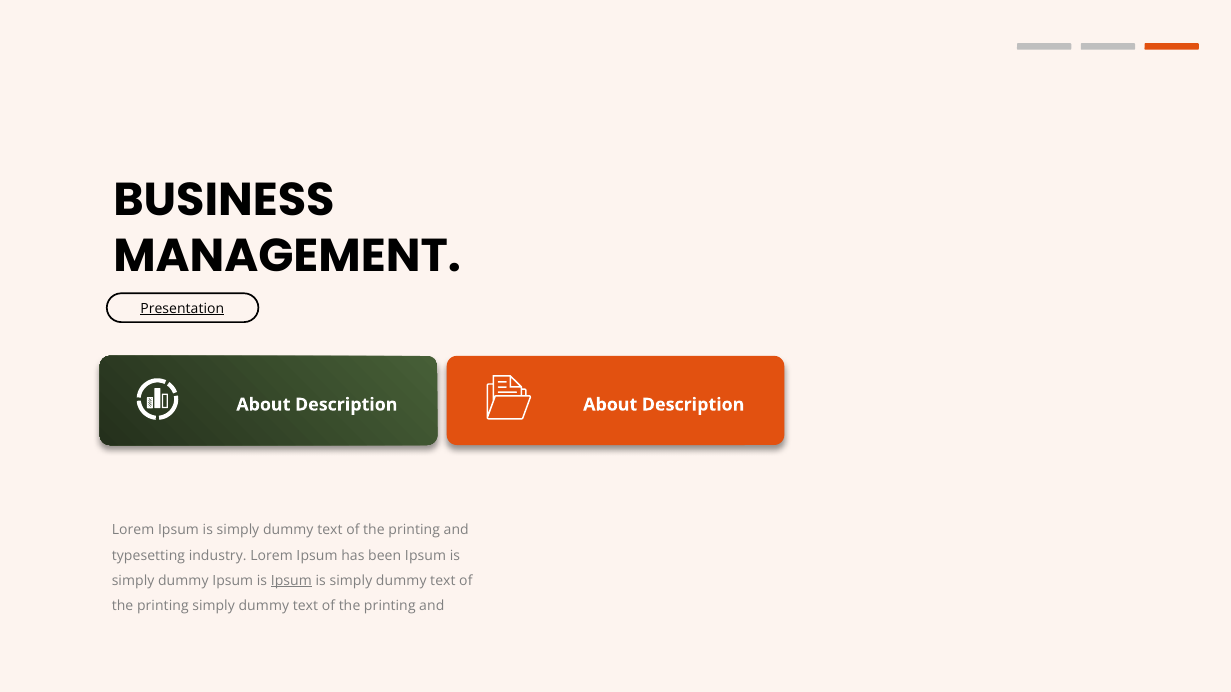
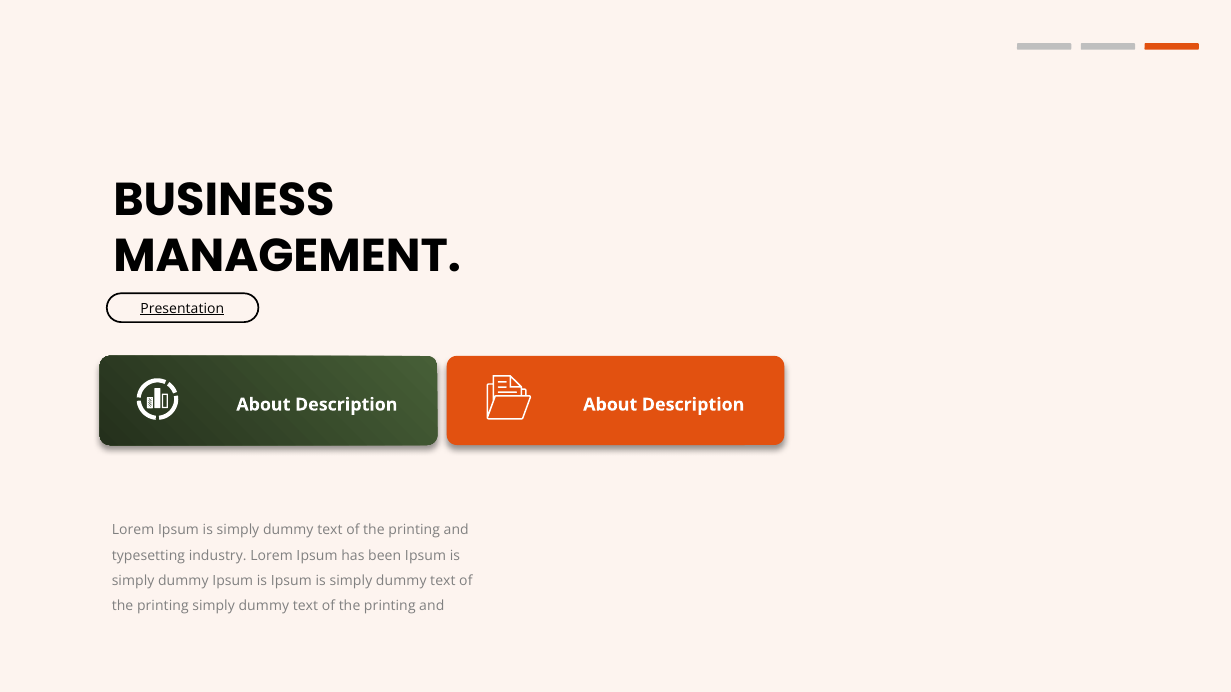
Ipsum at (291, 581) underline: present -> none
